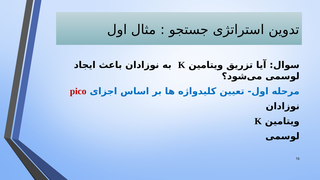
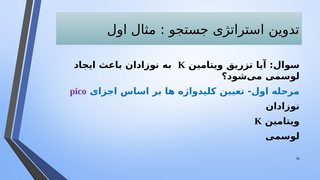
pico colour: red -> purple
